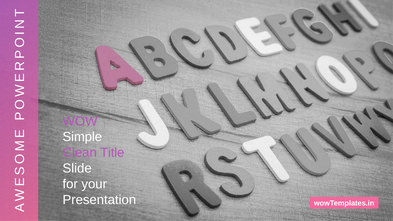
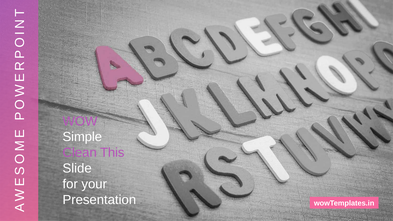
Title: Title -> This
